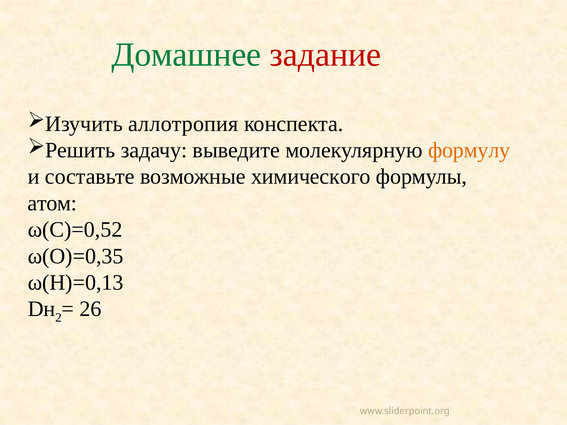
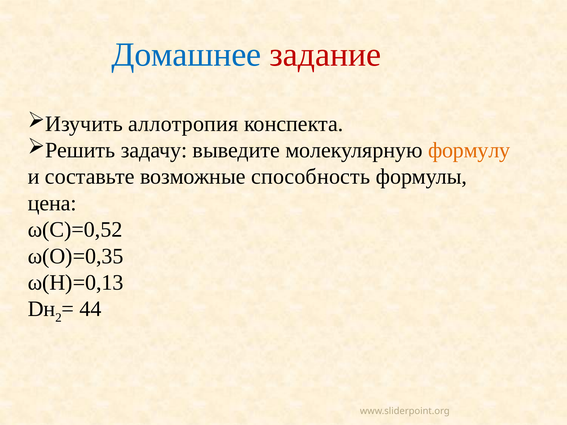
Домашнее colour: green -> blue
химического: химического -> способность
атом: атом -> цена
26: 26 -> 44
